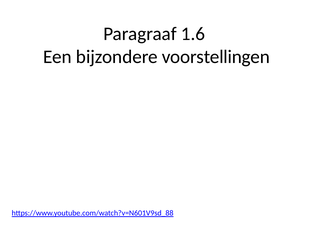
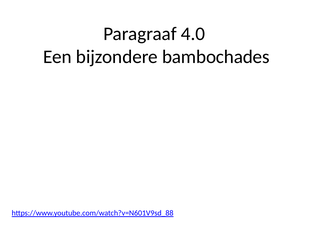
1.6: 1.6 -> 4.0
voorstellingen: voorstellingen -> bambochades
